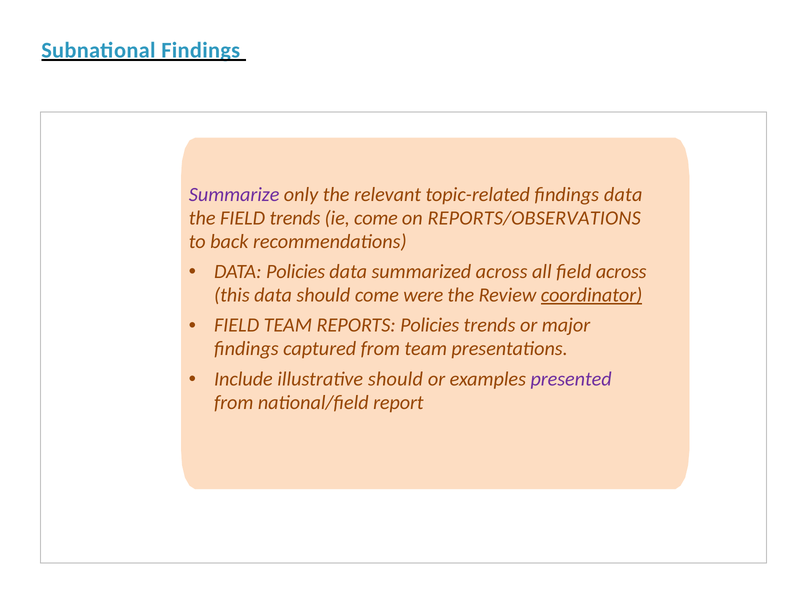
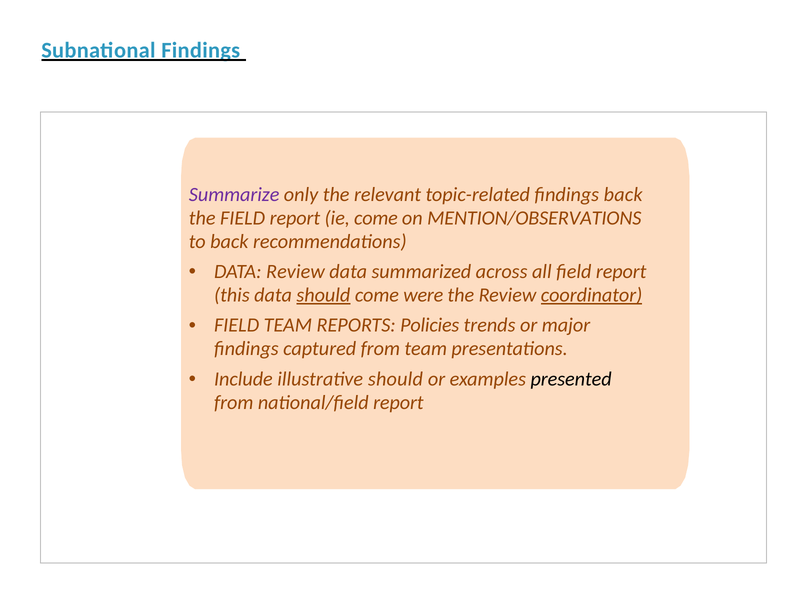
findings data: data -> back
the FIELD trends: trends -> report
REPORTS/OBSERVATIONS: REPORTS/OBSERVATIONS -> MENTION/OBSERVATIONS
DATA Policies: Policies -> Review
all field across: across -> report
should at (323, 295) underline: none -> present
presented colour: purple -> black
